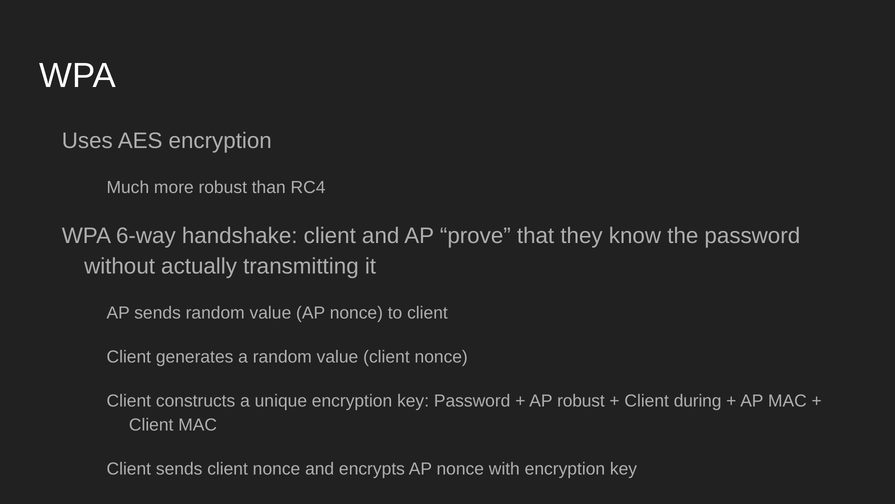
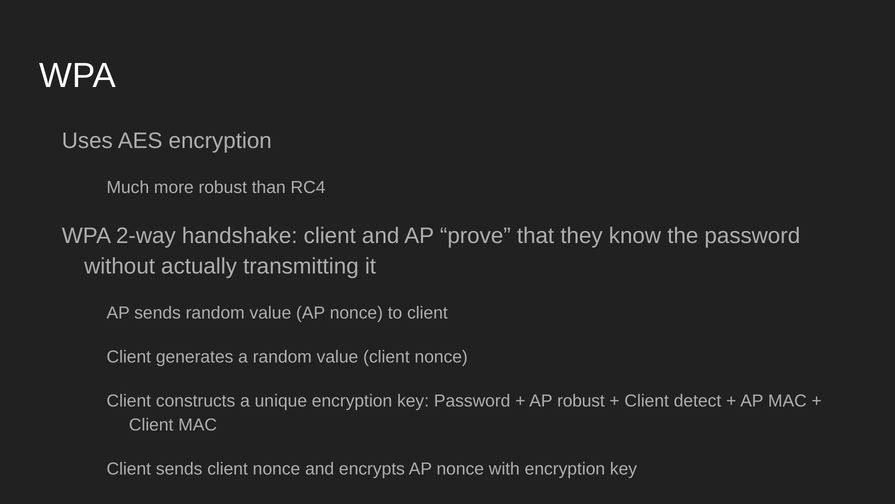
6-way: 6-way -> 2-way
during: during -> detect
